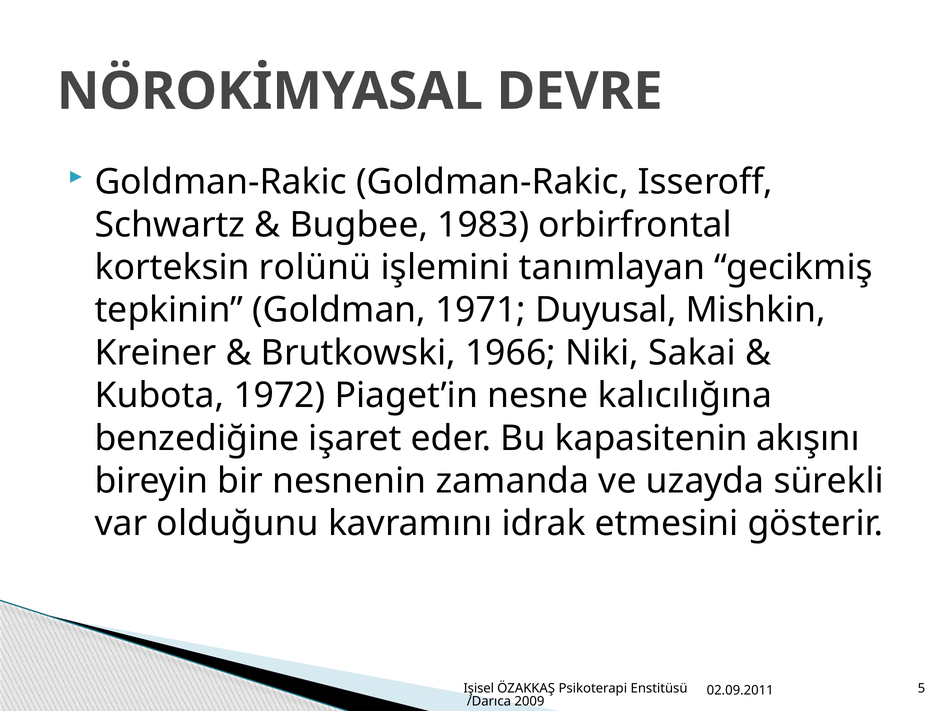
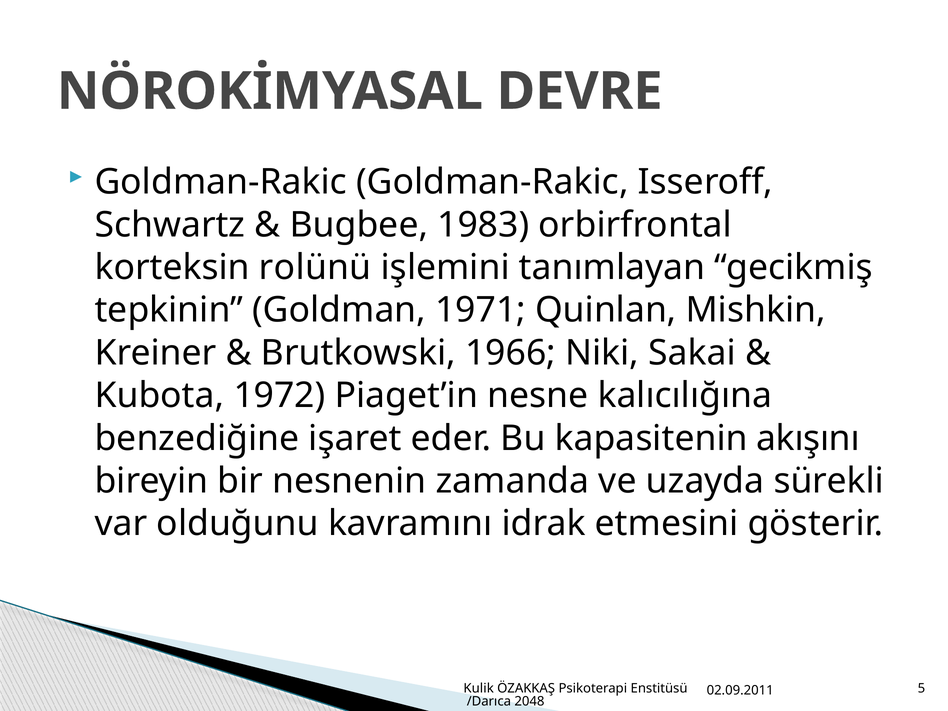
Duyusal: Duyusal -> Quinlan
Işisel: Işisel -> Kulik
2009: 2009 -> 2048
